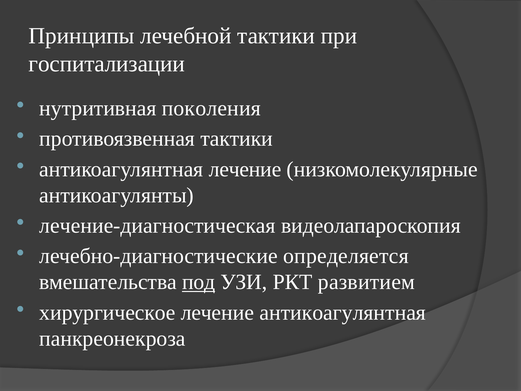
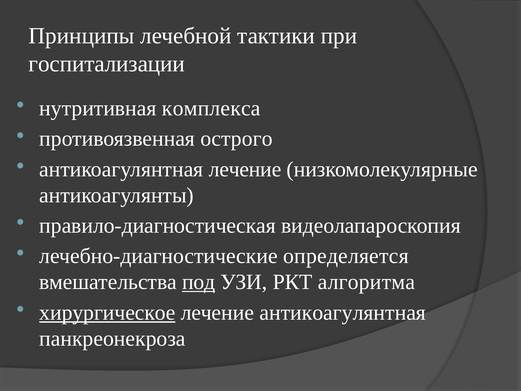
поколения: поколения -> комплекса
противоязвенная тактики: тактики -> острого
лечение-диагностическая: лечение-диагностическая -> правило-диагностическая
развитием: развитием -> алгоритма
хирургическое underline: none -> present
